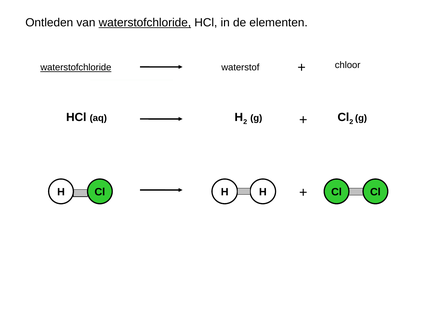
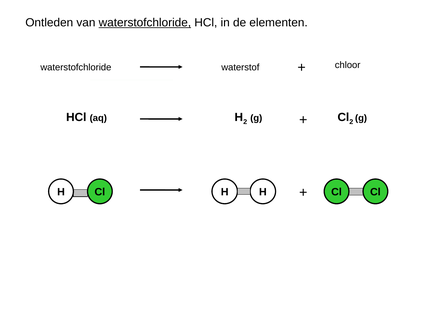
waterstofchloride at (76, 68) underline: present -> none
